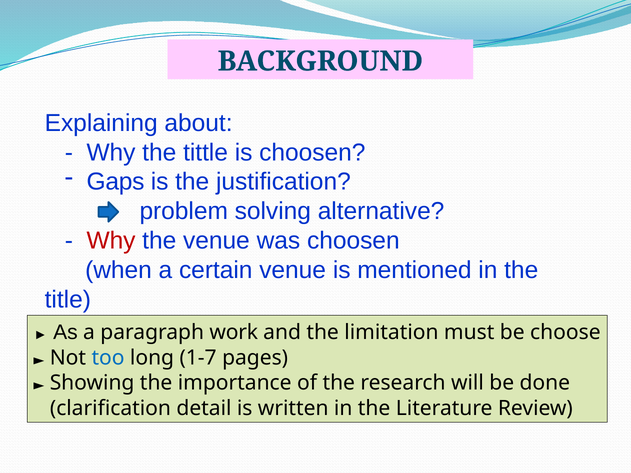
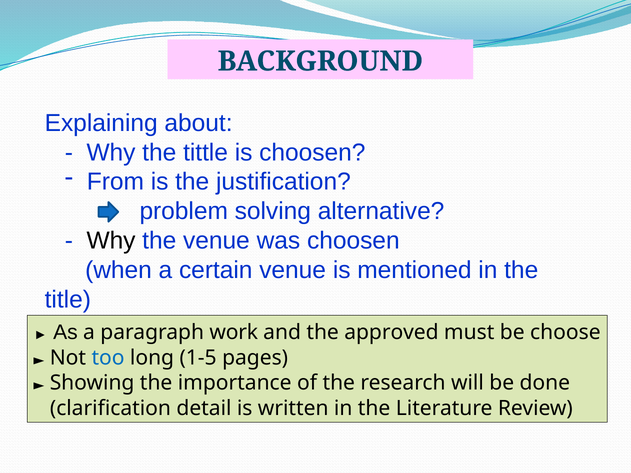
Gaps: Gaps -> From
Why at (111, 241) colour: red -> black
limitation: limitation -> approved
1-7: 1-7 -> 1-5
